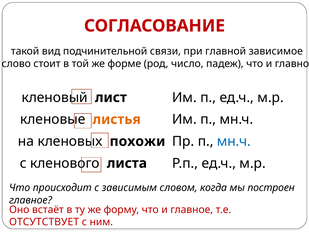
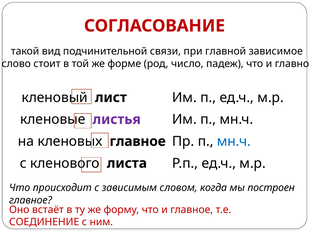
листья colour: orange -> purple
кленовых похожи: похожи -> главное
ОТСУТСТВУЕТ: ОТСУТСТВУЕТ -> СОЕДИНЕНИЕ
